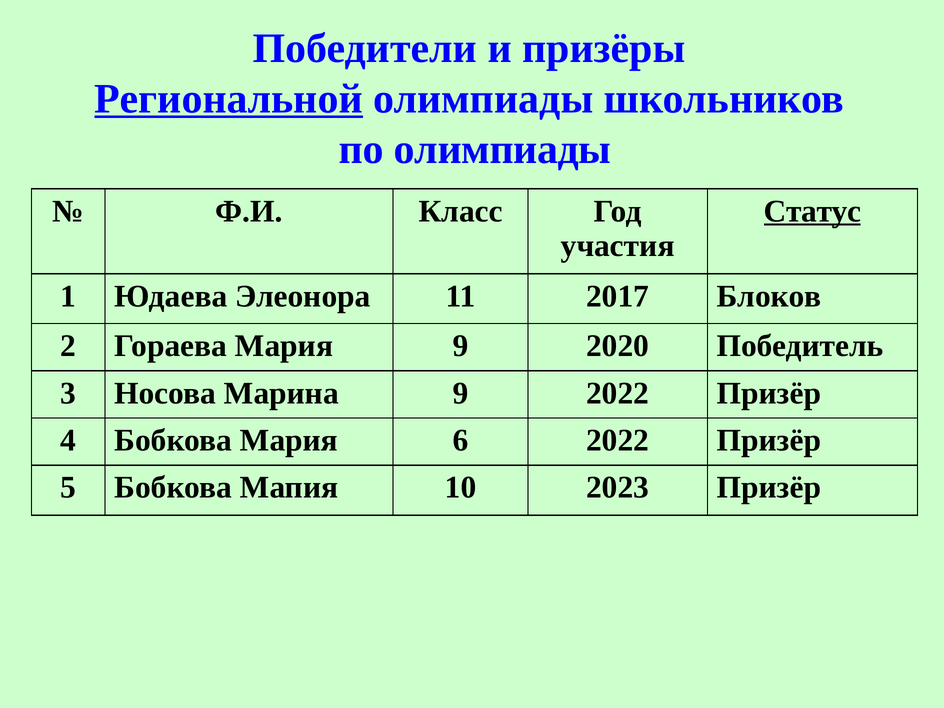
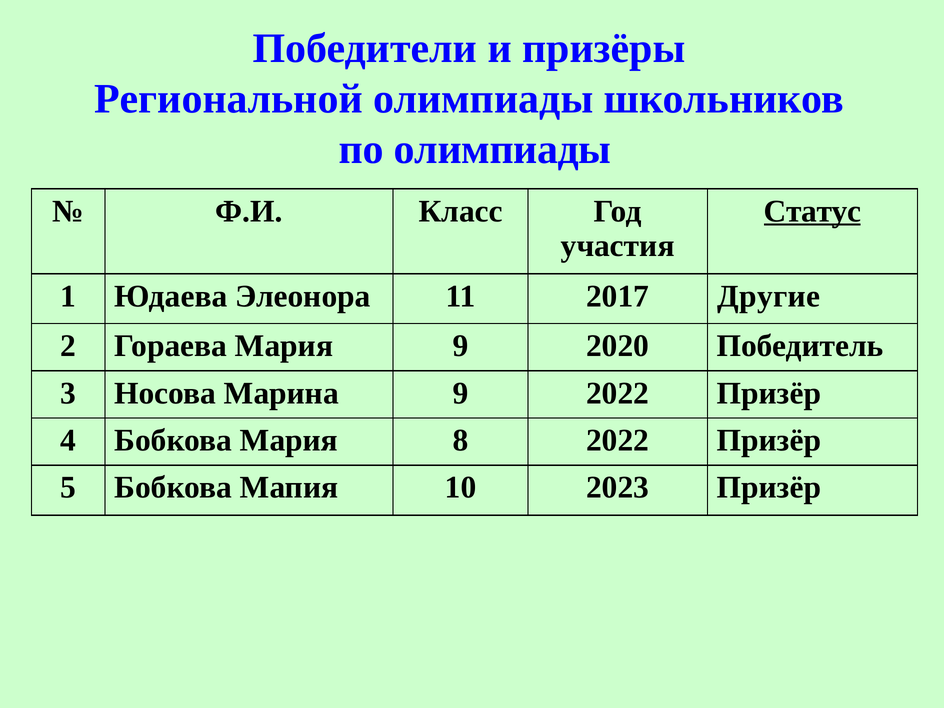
Региональной underline: present -> none
Блоков: Блоков -> Другие
6: 6 -> 8
